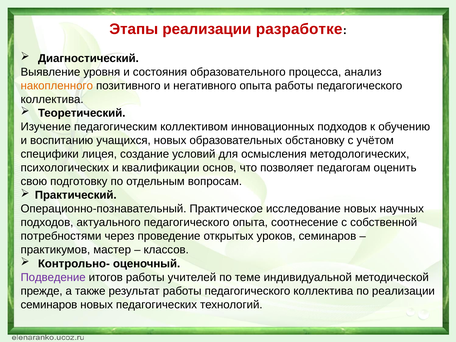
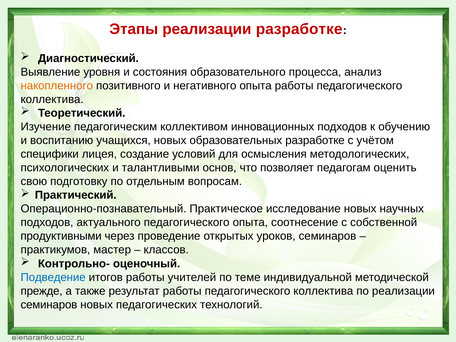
образовательных обстановку: обстановку -> разработке
квалификации: квалификации -> талантливыми
потребностями: потребностями -> продуктивными
Подведение colour: purple -> blue
